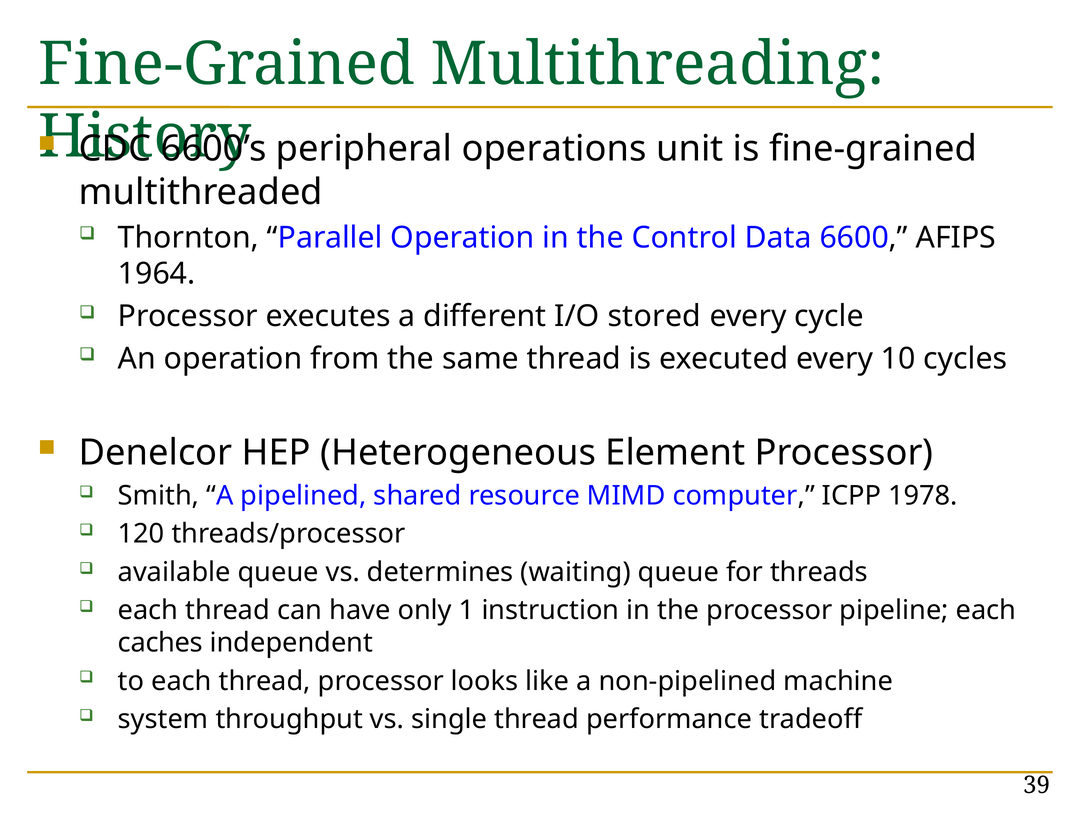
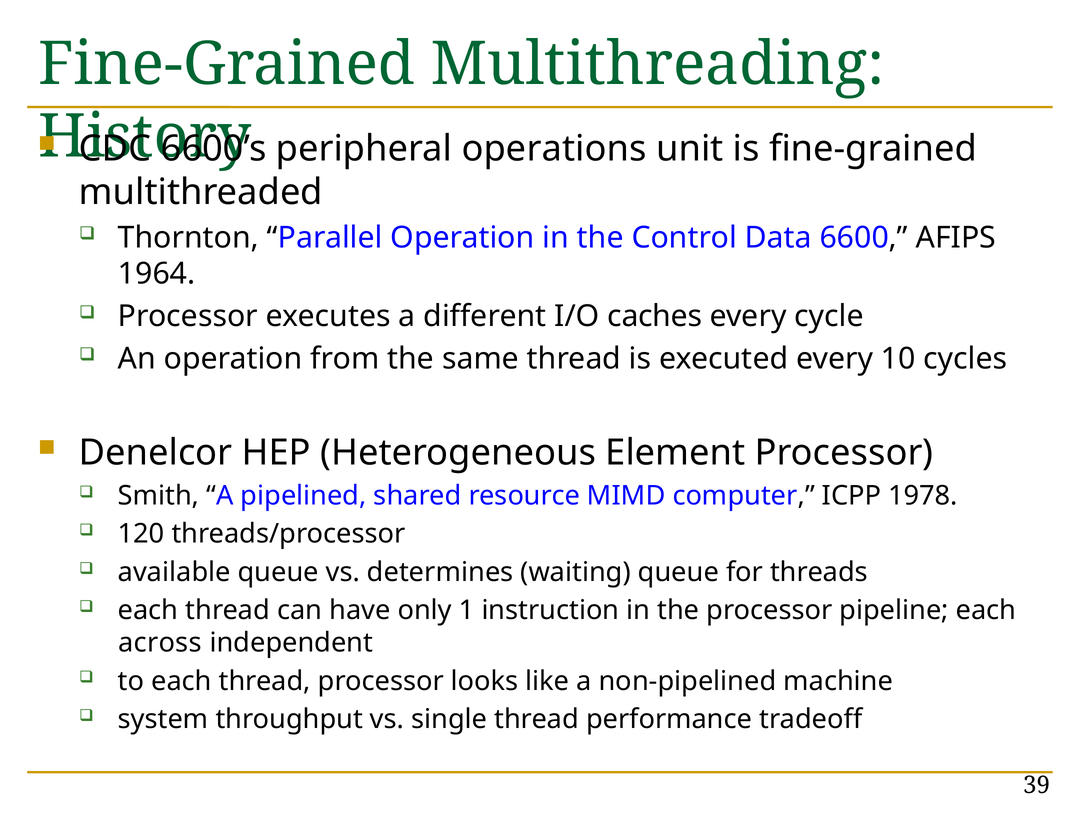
stored: stored -> caches
caches: caches -> across
